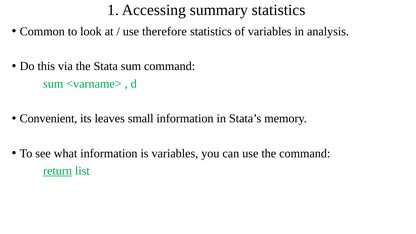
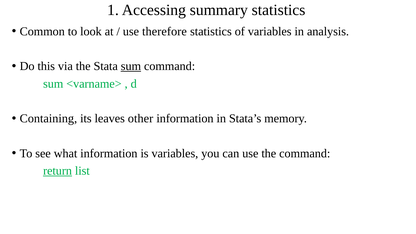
sum at (131, 66) underline: none -> present
Convenient: Convenient -> Containing
small: small -> other
